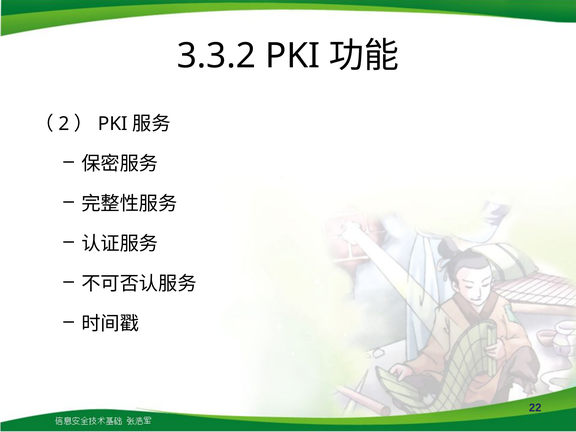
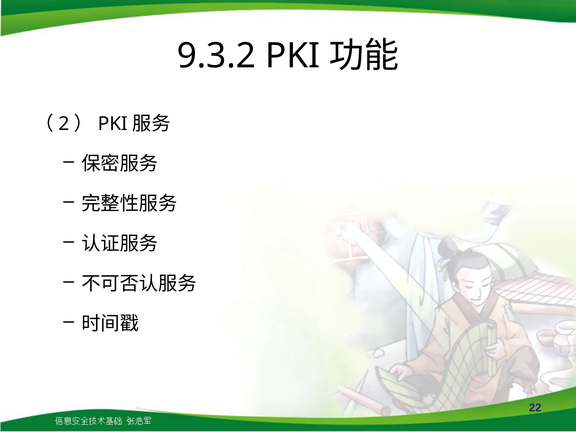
3.3.2: 3.3.2 -> 9.3.2
